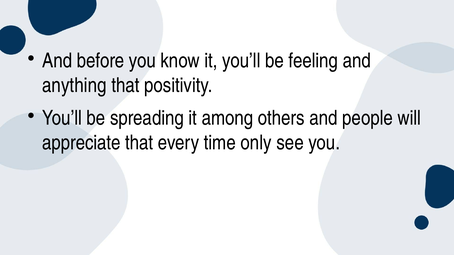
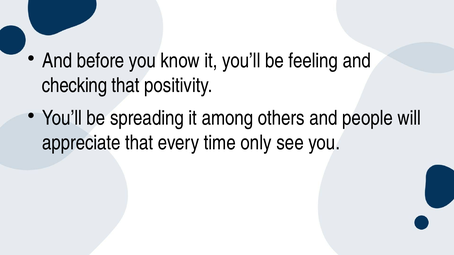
anything: anything -> checking
